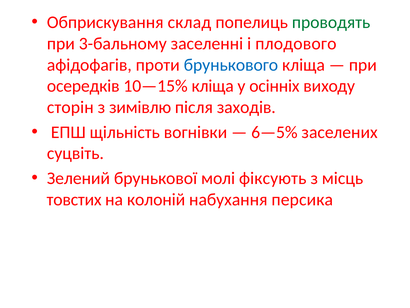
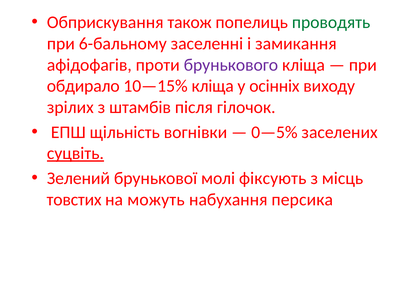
склад: склад -> також
3-бальному: 3-бальному -> 6-бальному
плодового: плодового -> замикання
брунькового colour: blue -> purple
осередків: осередків -> обдирало
сторін: сторін -> зрілих
зимівлю: зимівлю -> штамбів
заходів: заходів -> гілочок
6—5%: 6—5% -> 0—5%
суцвіть underline: none -> present
колоній: колоній -> можуть
